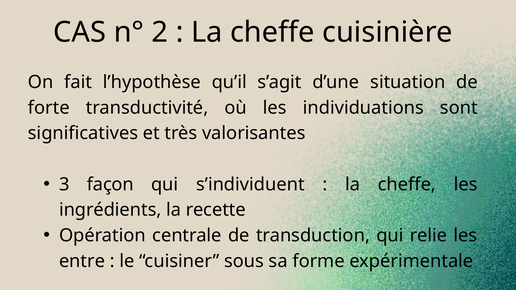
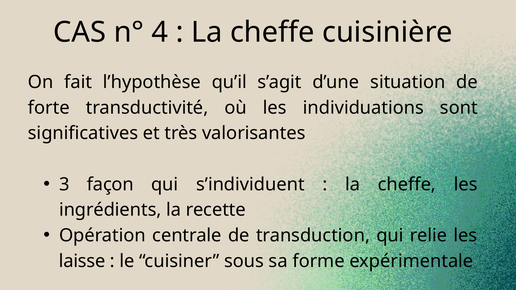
2: 2 -> 4
entre: entre -> laisse
